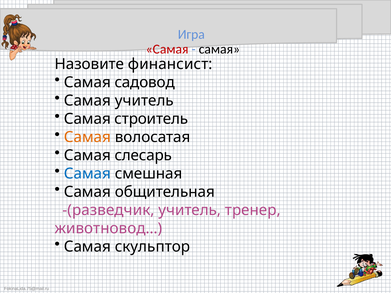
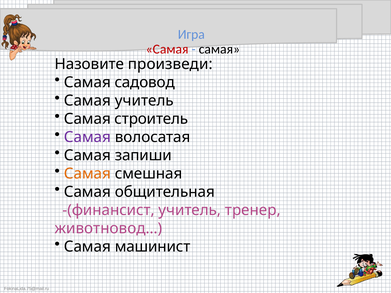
финансист: финансист -> произведи
Самая at (87, 137) colour: orange -> purple
слесарь: слесарь -> запиши
Самая at (87, 174) colour: blue -> orange
-(разведчик: -(разведчик -> -(финансист
скульптор: скульптор -> машинист
